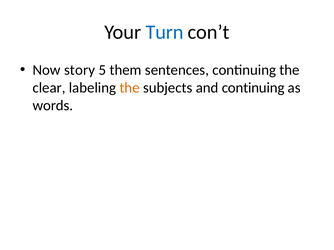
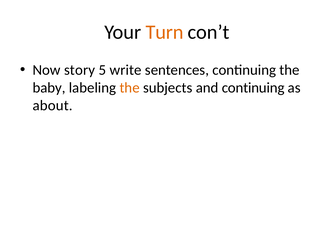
Turn colour: blue -> orange
them: them -> write
clear: clear -> baby
words: words -> about
